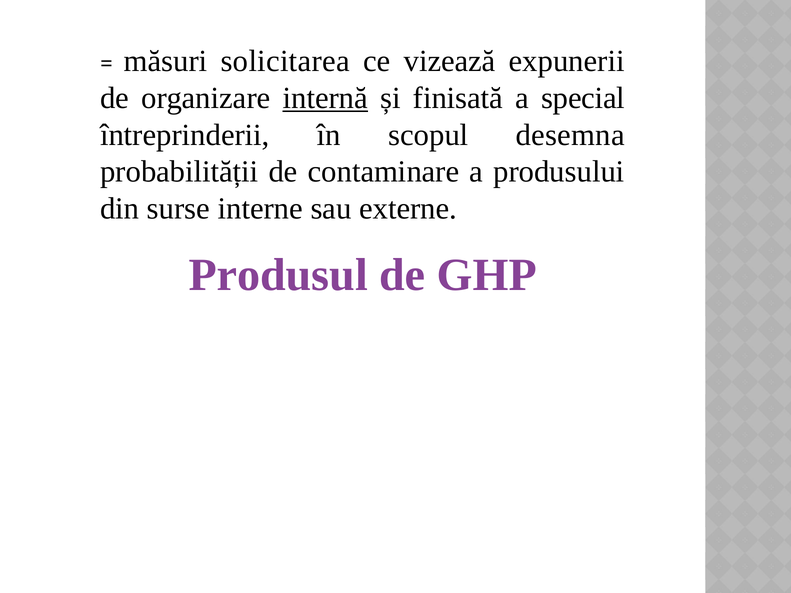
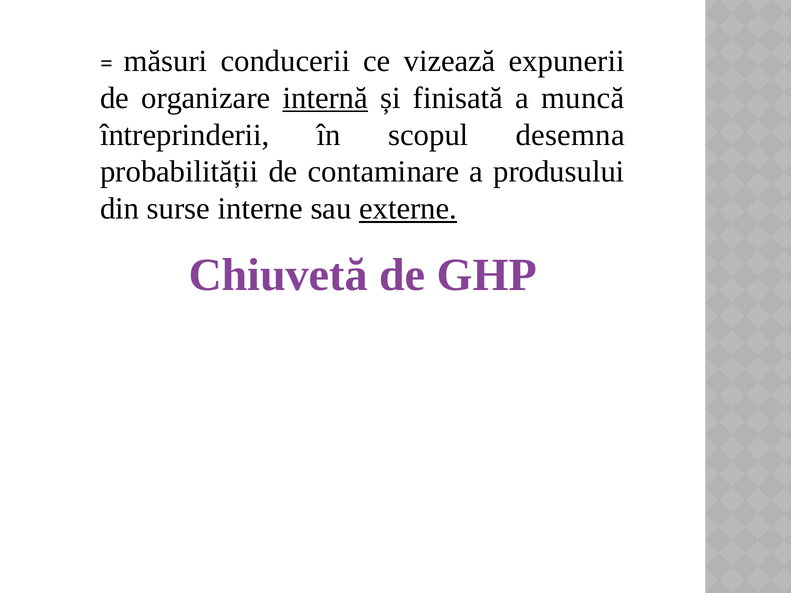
solicitarea: solicitarea -> conducerii
special: special -> muncă
externe underline: none -> present
Produsul: Produsul -> Chiuvetă
